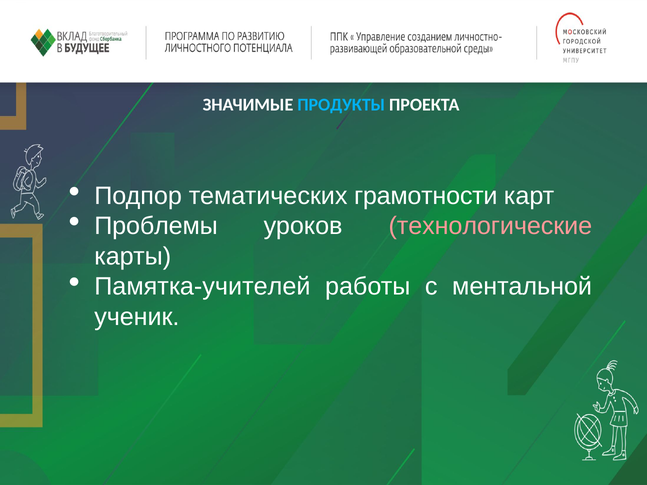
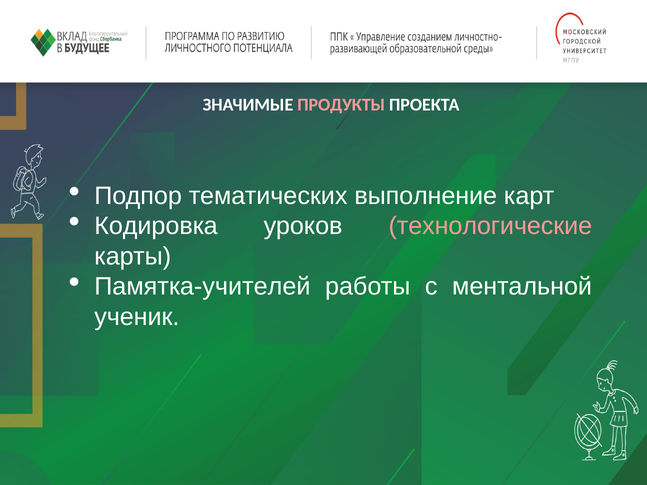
ПРОДУКТЫ colour: light blue -> pink
грамотности: грамотности -> выполнение
Проблемы: Проблемы -> Кодировка
